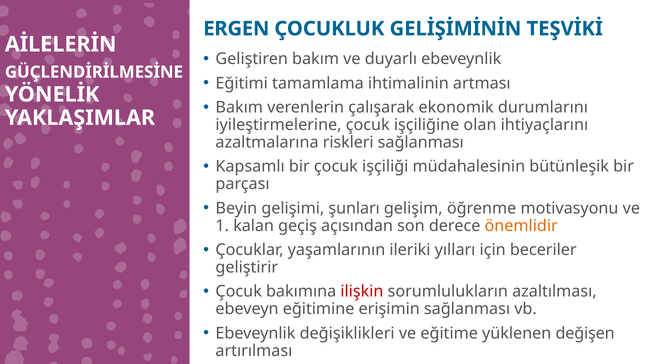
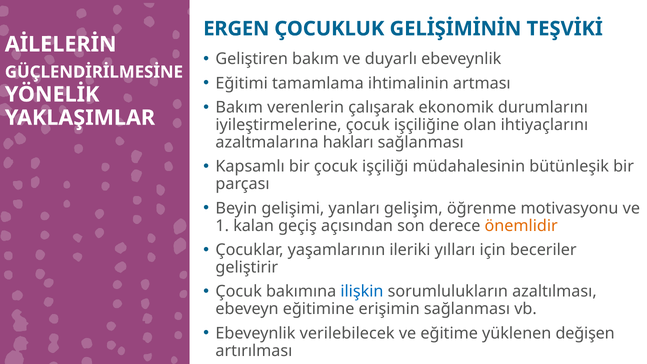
riskleri: riskleri -> hakları
şunları: şunları -> yanları
ilişkin colour: red -> blue
değişiklikleri: değişiklikleri -> verilebilecek
